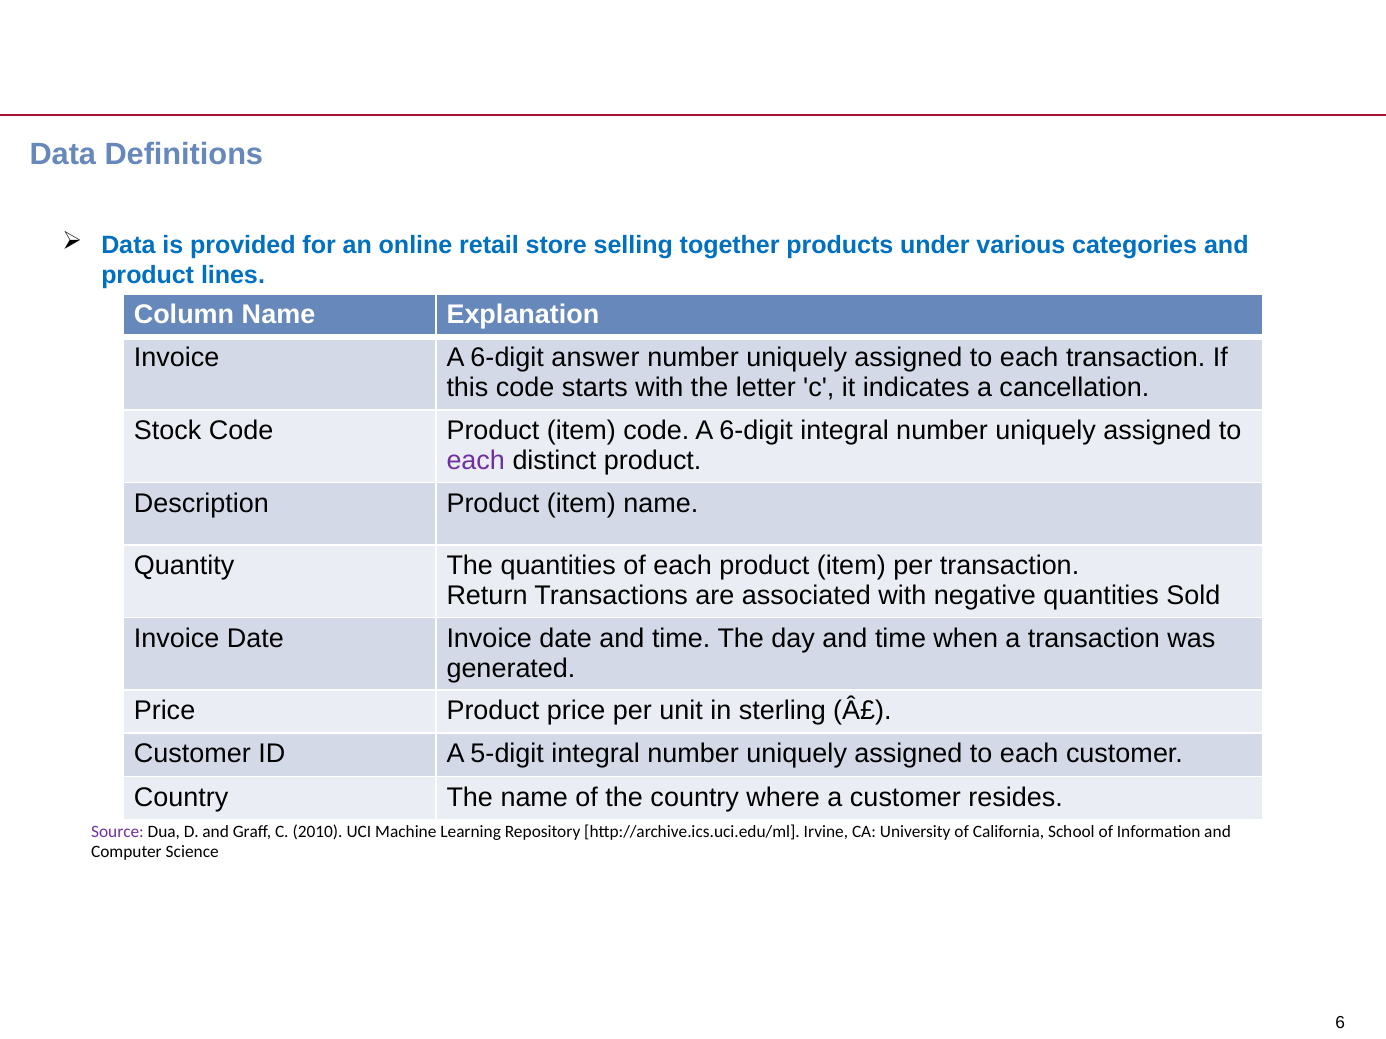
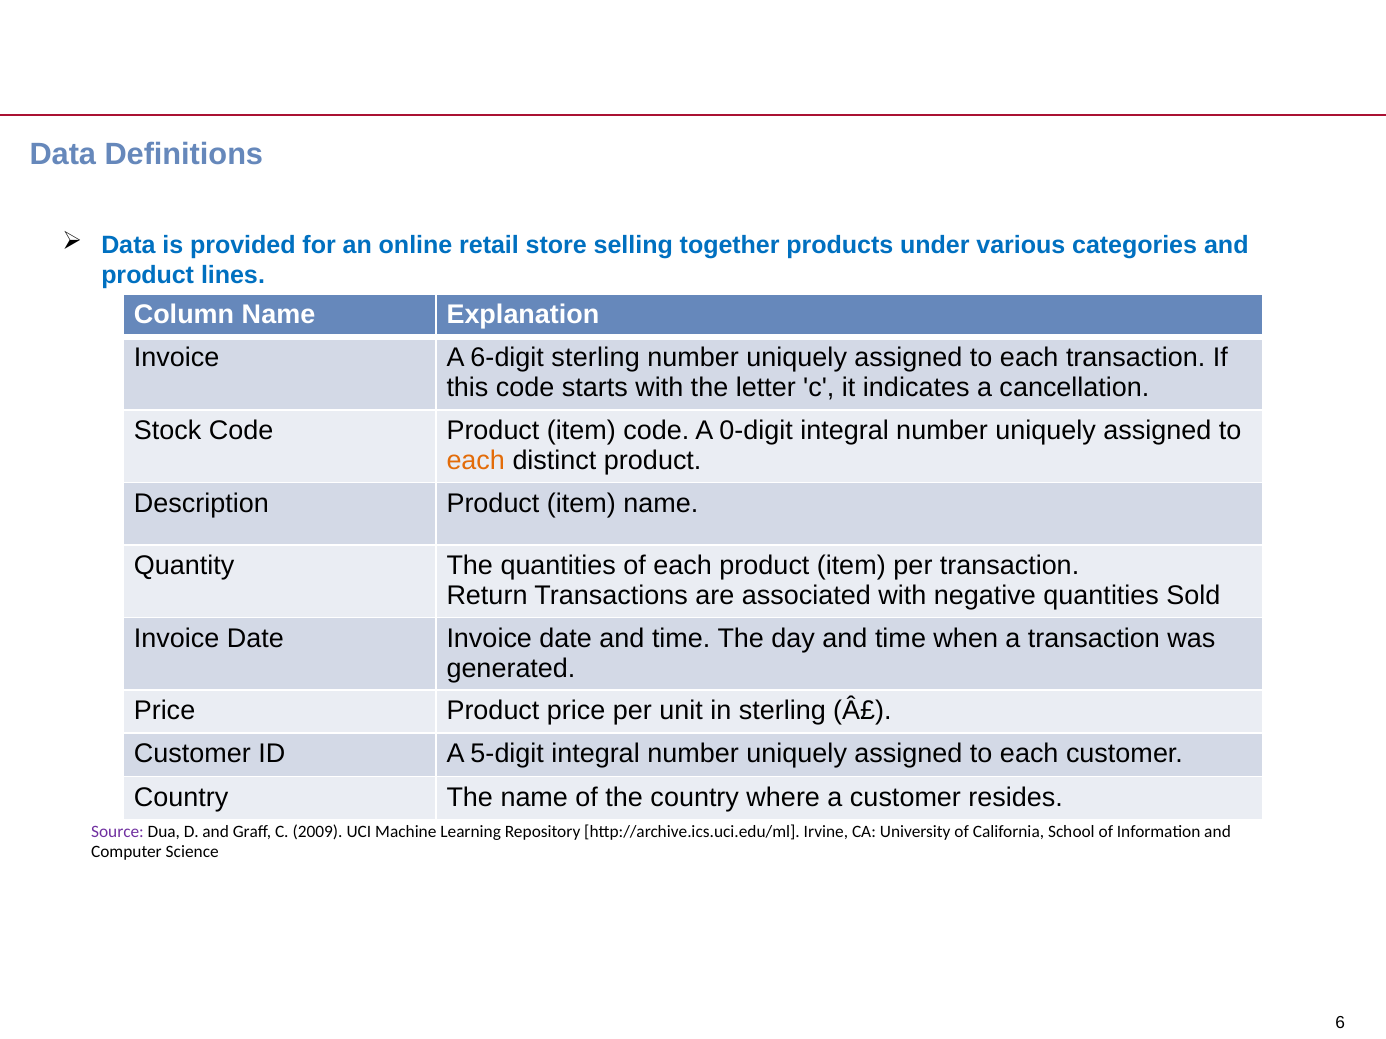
6-digit answer: answer -> sterling
code A 6-digit: 6-digit -> 0-digit
each at (476, 461) colour: purple -> orange
2010: 2010 -> 2009
